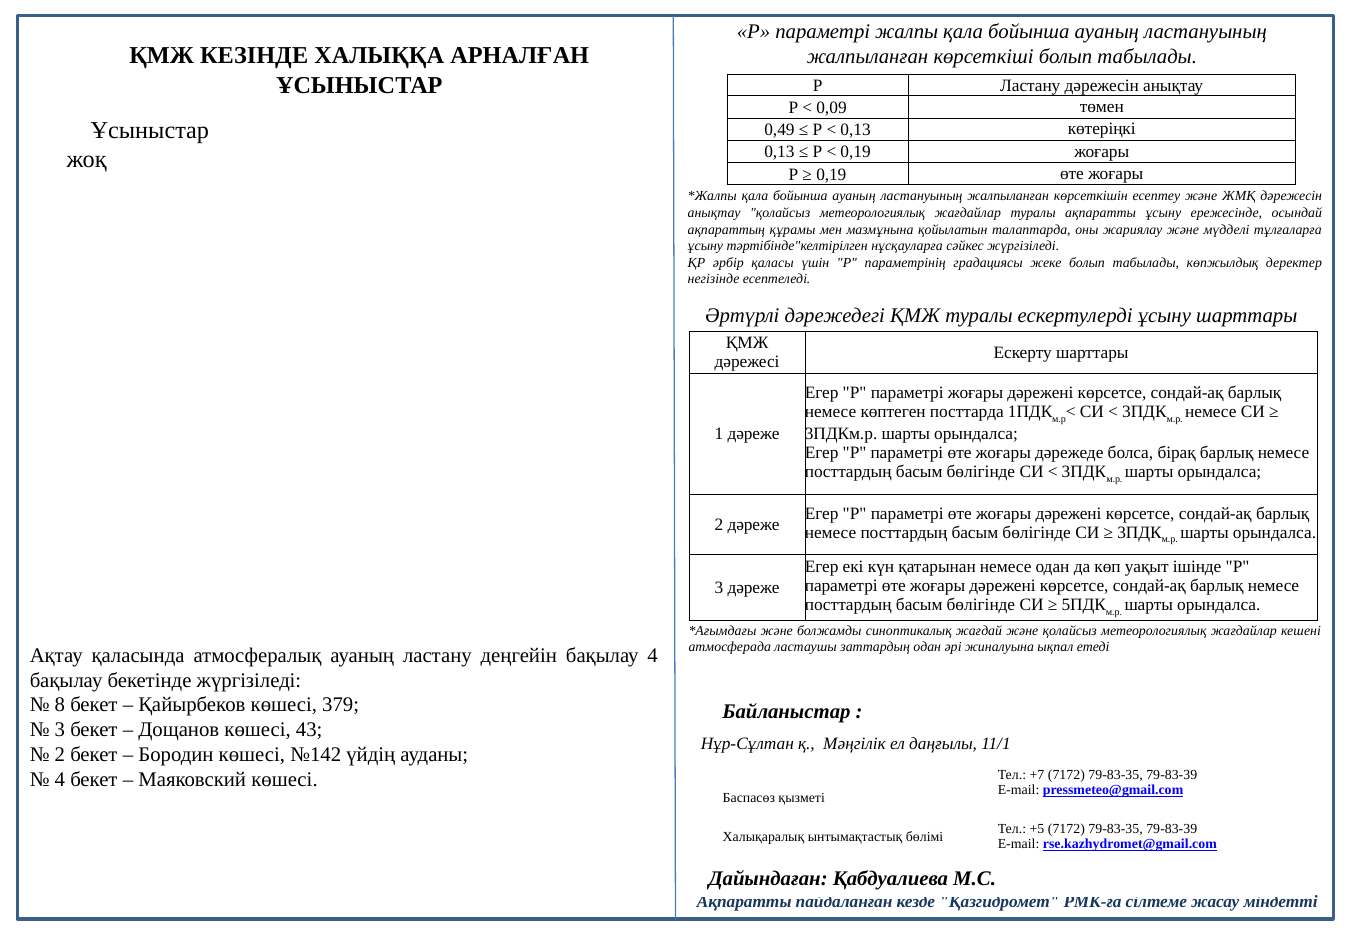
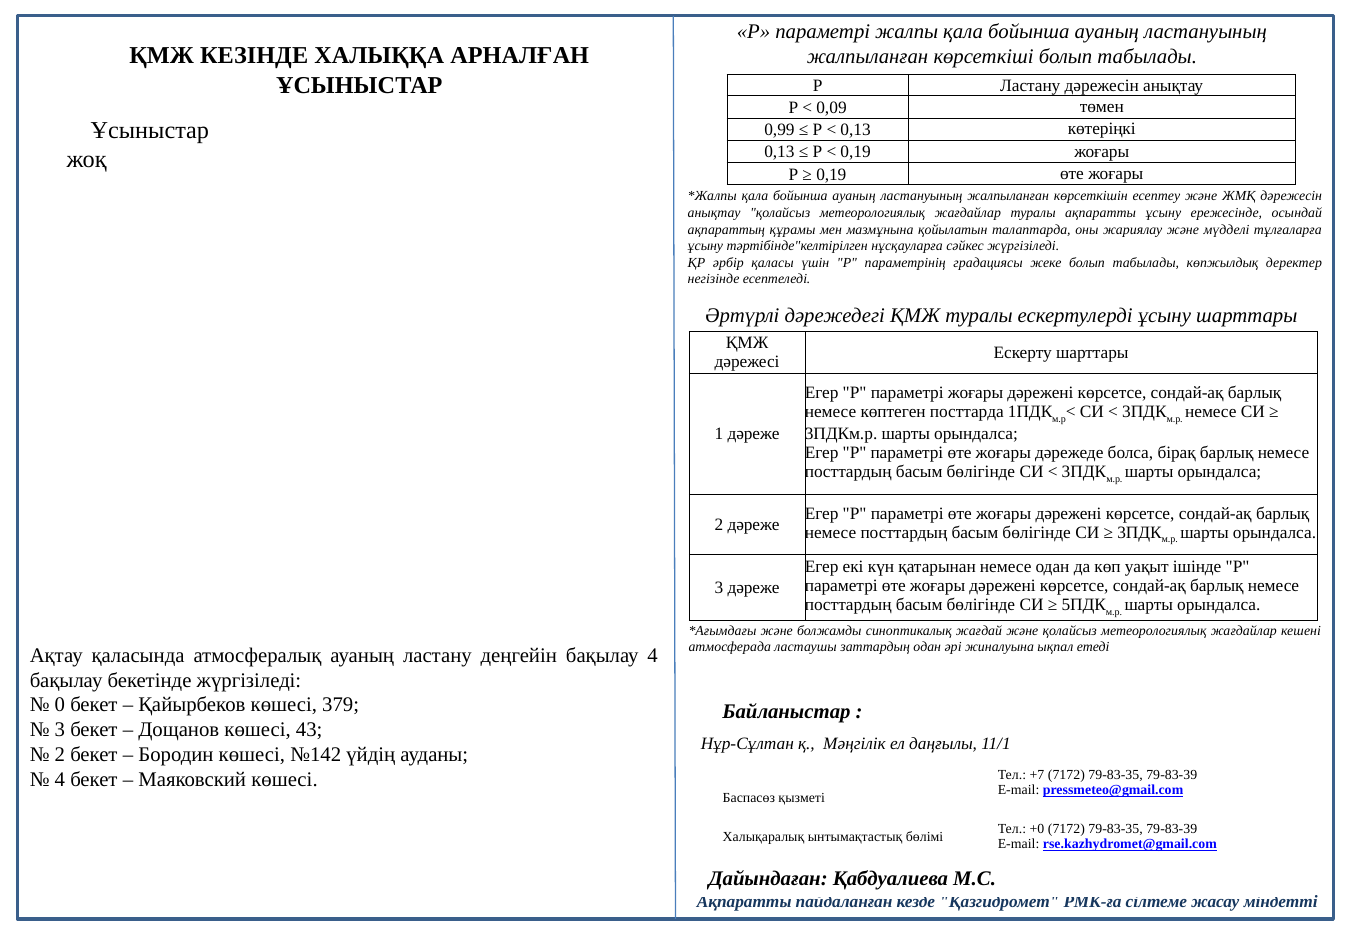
0,49: 0,49 -> 0,99
8: 8 -> 0
+5: +5 -> +0
